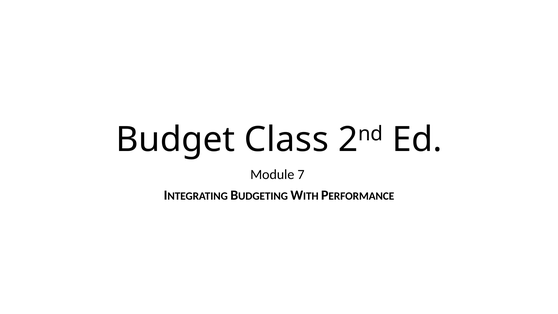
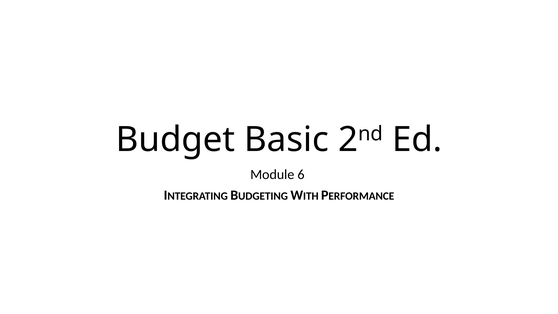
Class: Class -> Basic
7: 7 -> 6
